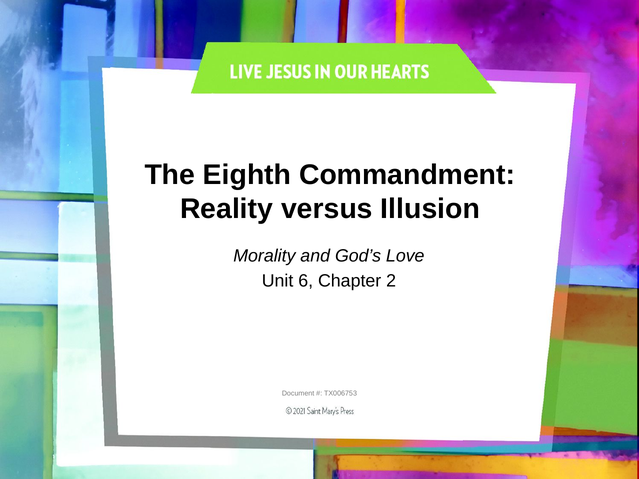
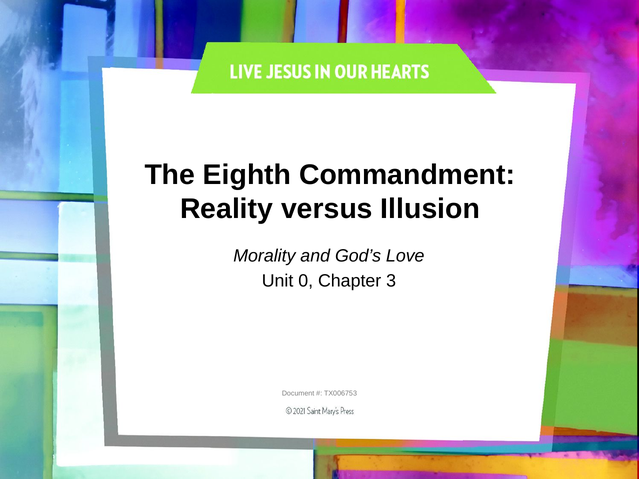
6: 6 -> 0
2: 2 -> 3
